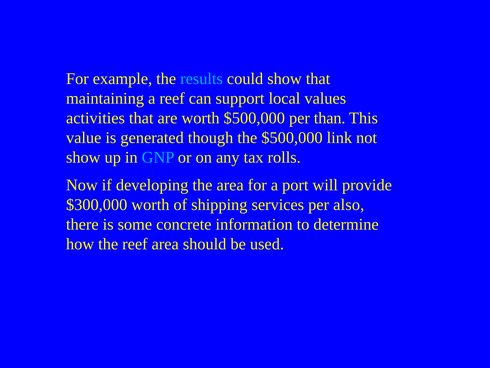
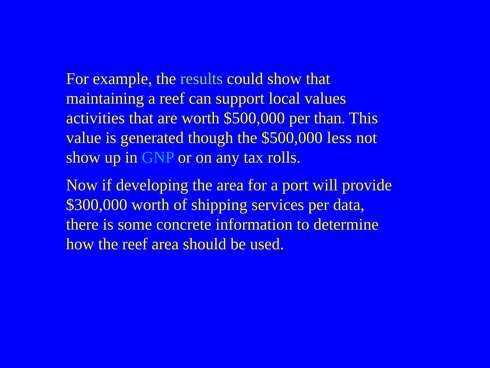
results colour: light blue -> light green
link: link -> less
also: also -> data
